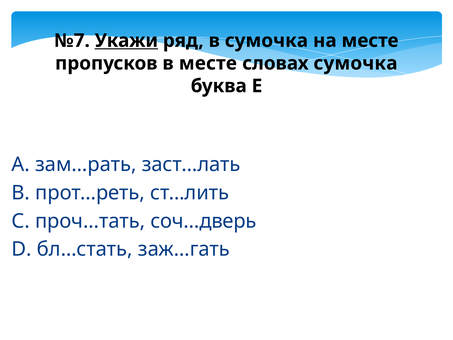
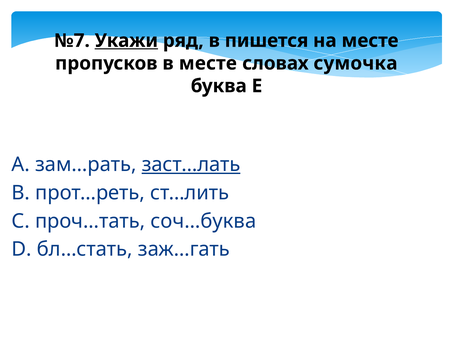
в сумочка: сумочка -> пишется
заст…лать underline: none -> present
соч…дверь: соч…дверь -> соч…буква
